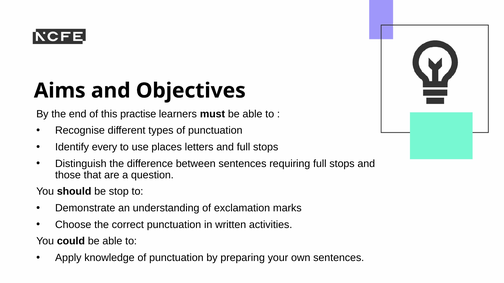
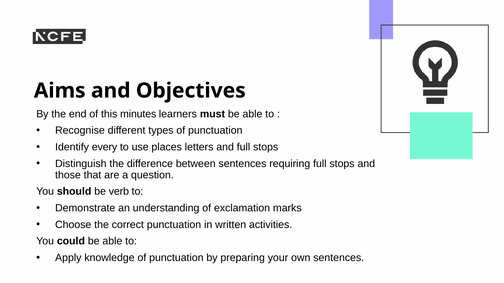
practise: practise -> minutes
stop: stop -> verb
